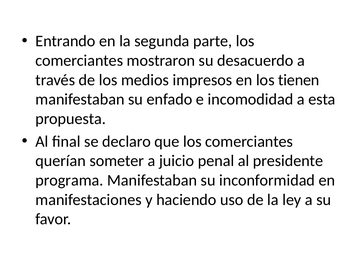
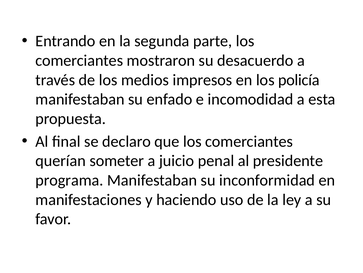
tienen: tienen -> policía
